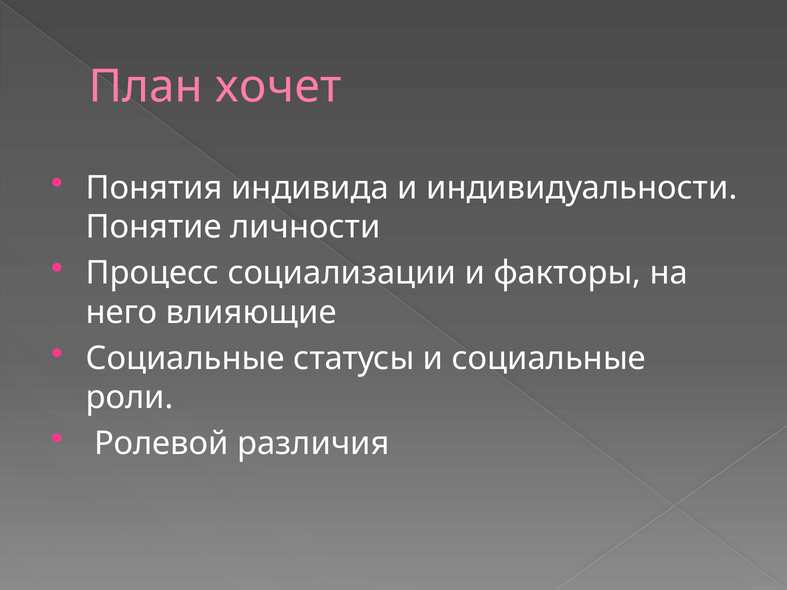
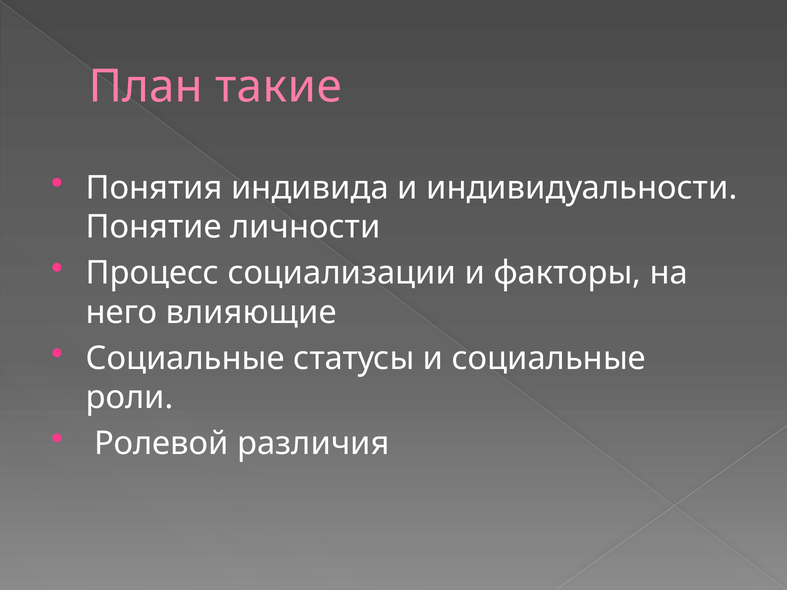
хочет: хочет -> такие
